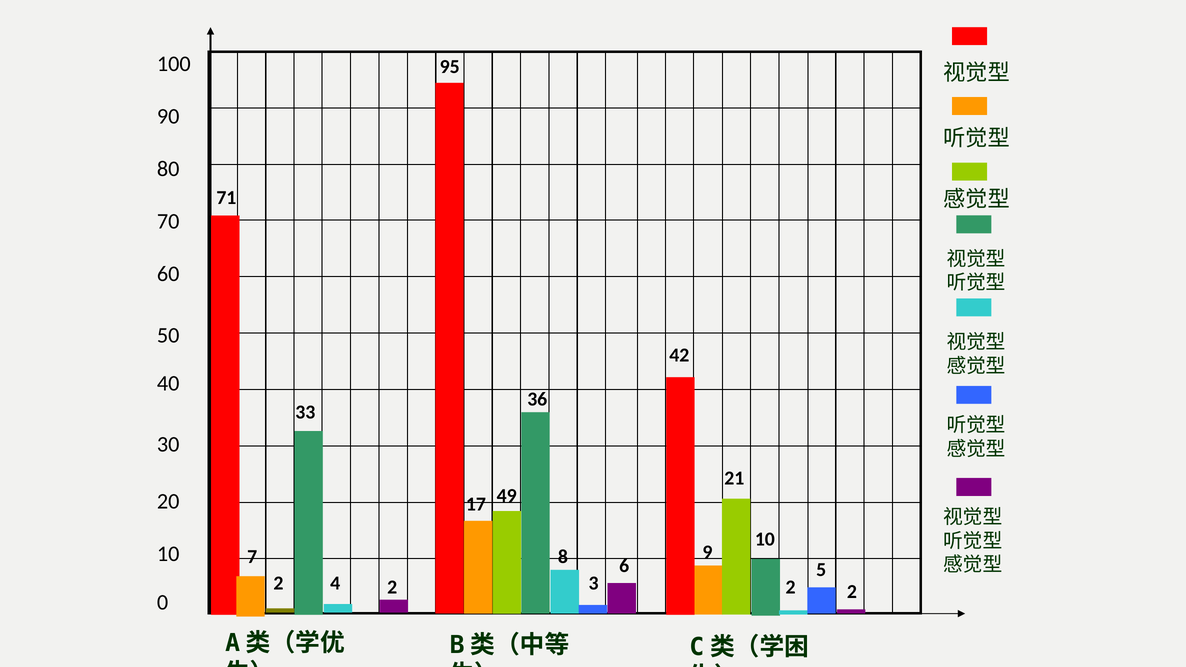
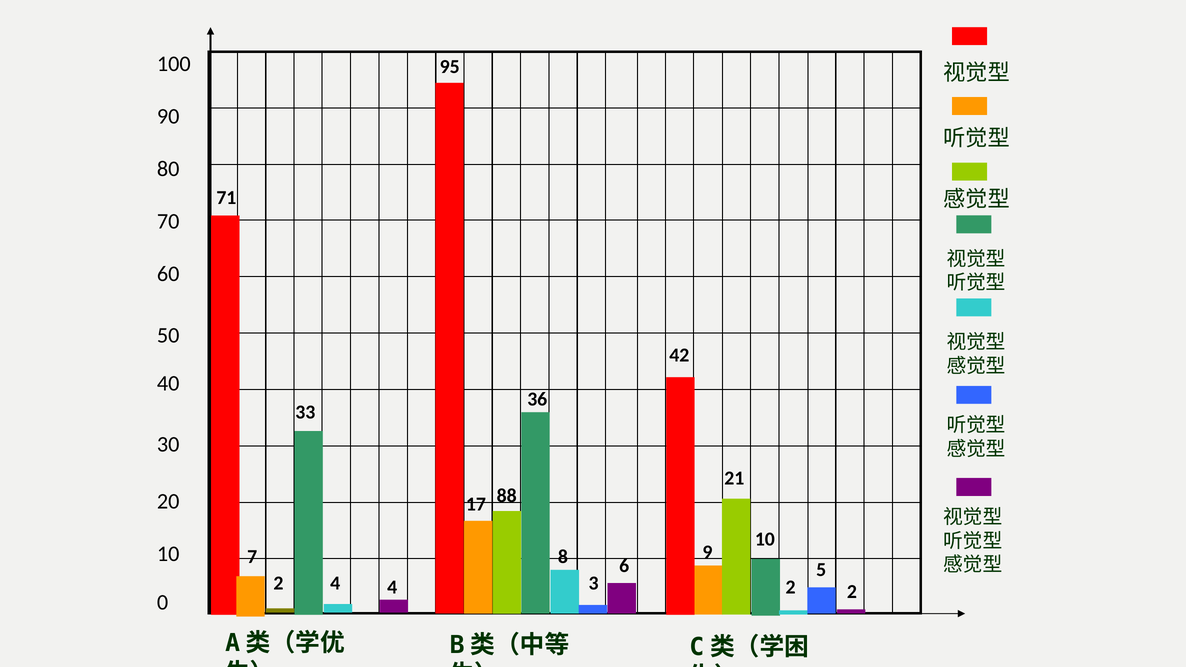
49: 49 -> 88
4 2: 2 -> 4
